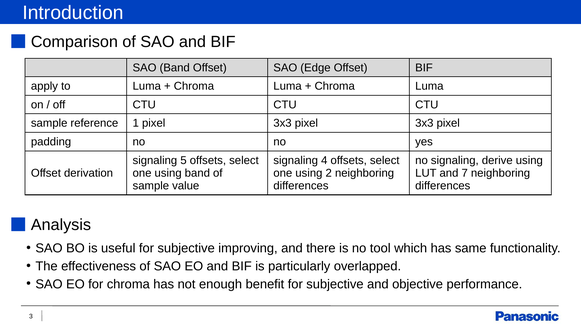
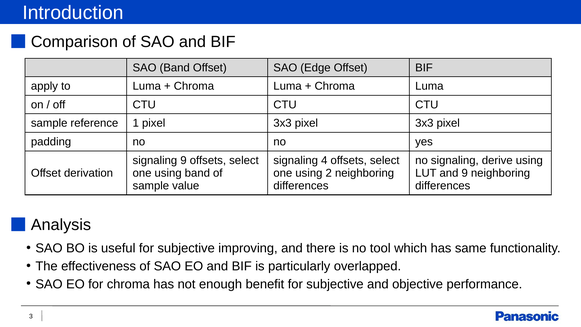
signaling 5: 5 -> 9
and 7: 7 -> 9
